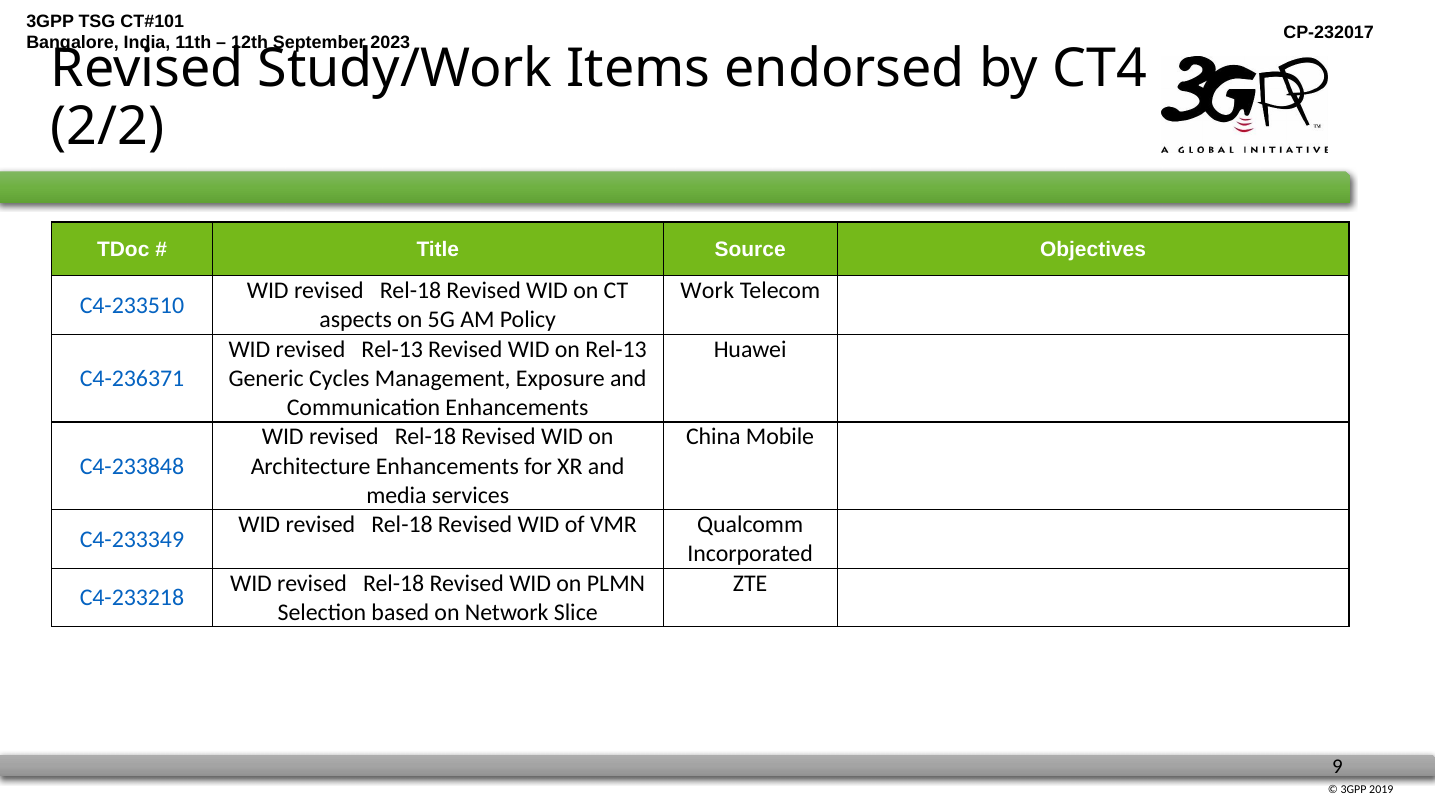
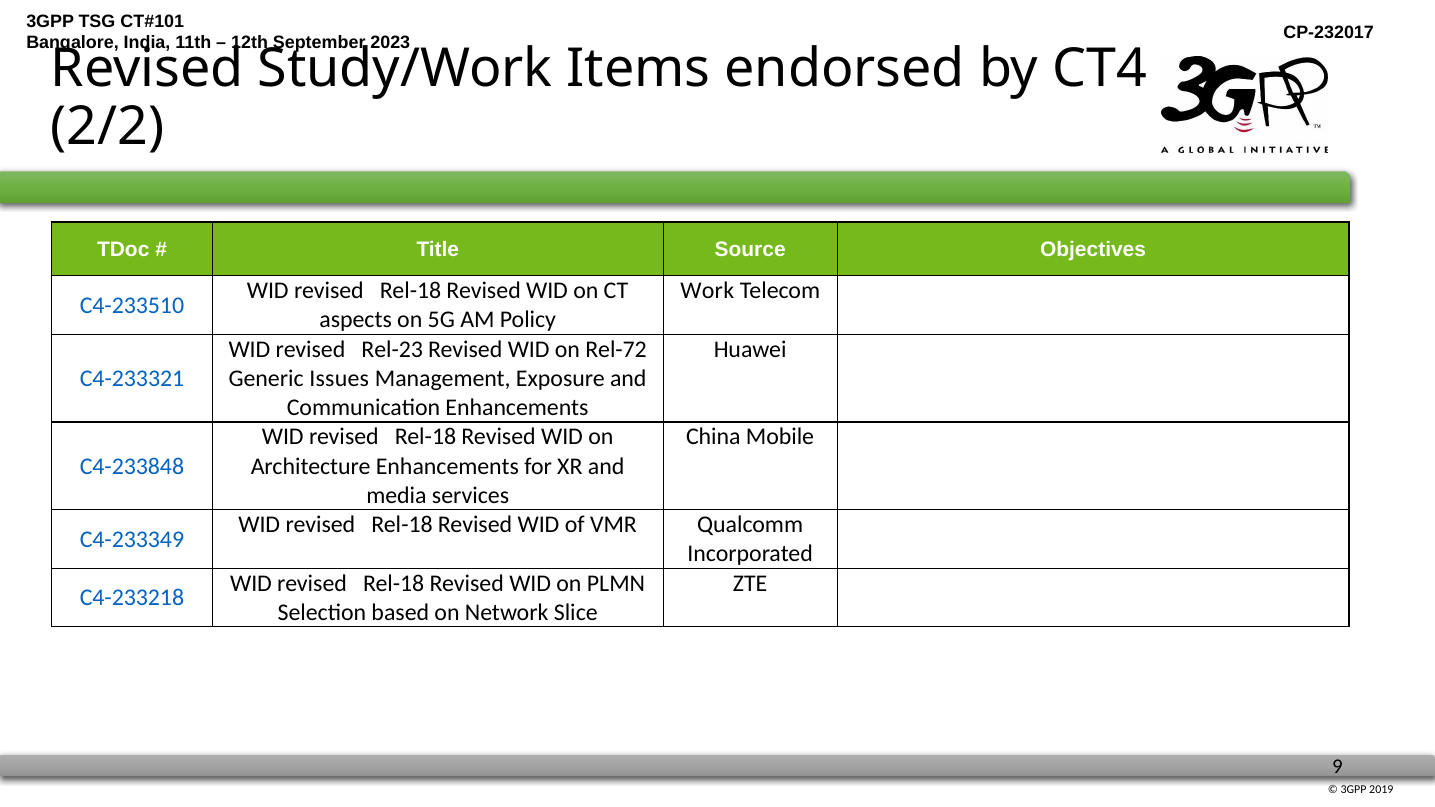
revised Rel-13: Rel-13 -> Rel-23
on Rel-13: Rel-13 -> Rel-72
C4-236371: C4-236371 -> C4-233321
Cycles: Cycles -> Issues
